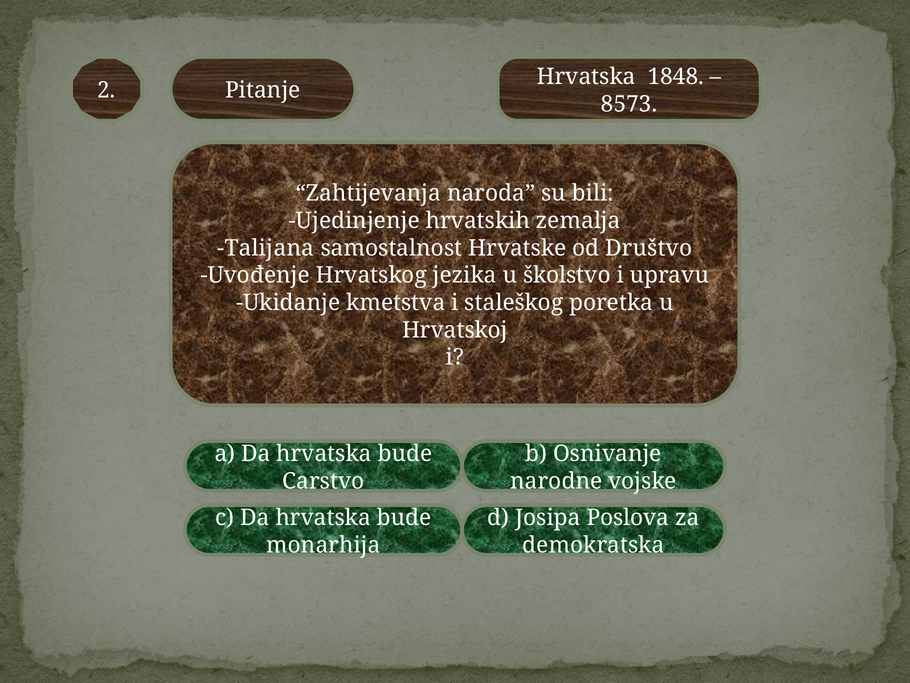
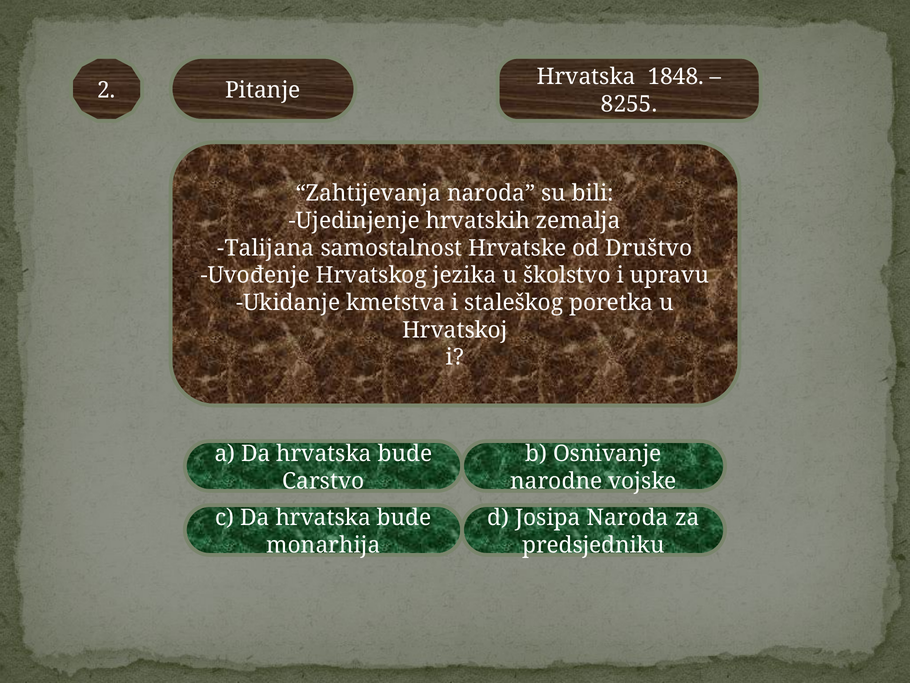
8573: 8573 -> 8255
Josipa Poslova: Poslova -> Naroda
demokratska: demokratska -> predsjedniku
